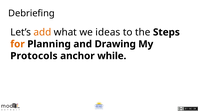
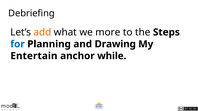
ideas: ideas -> more
for colour: orange -> blue
Protocols: Protocols -> Entertain
